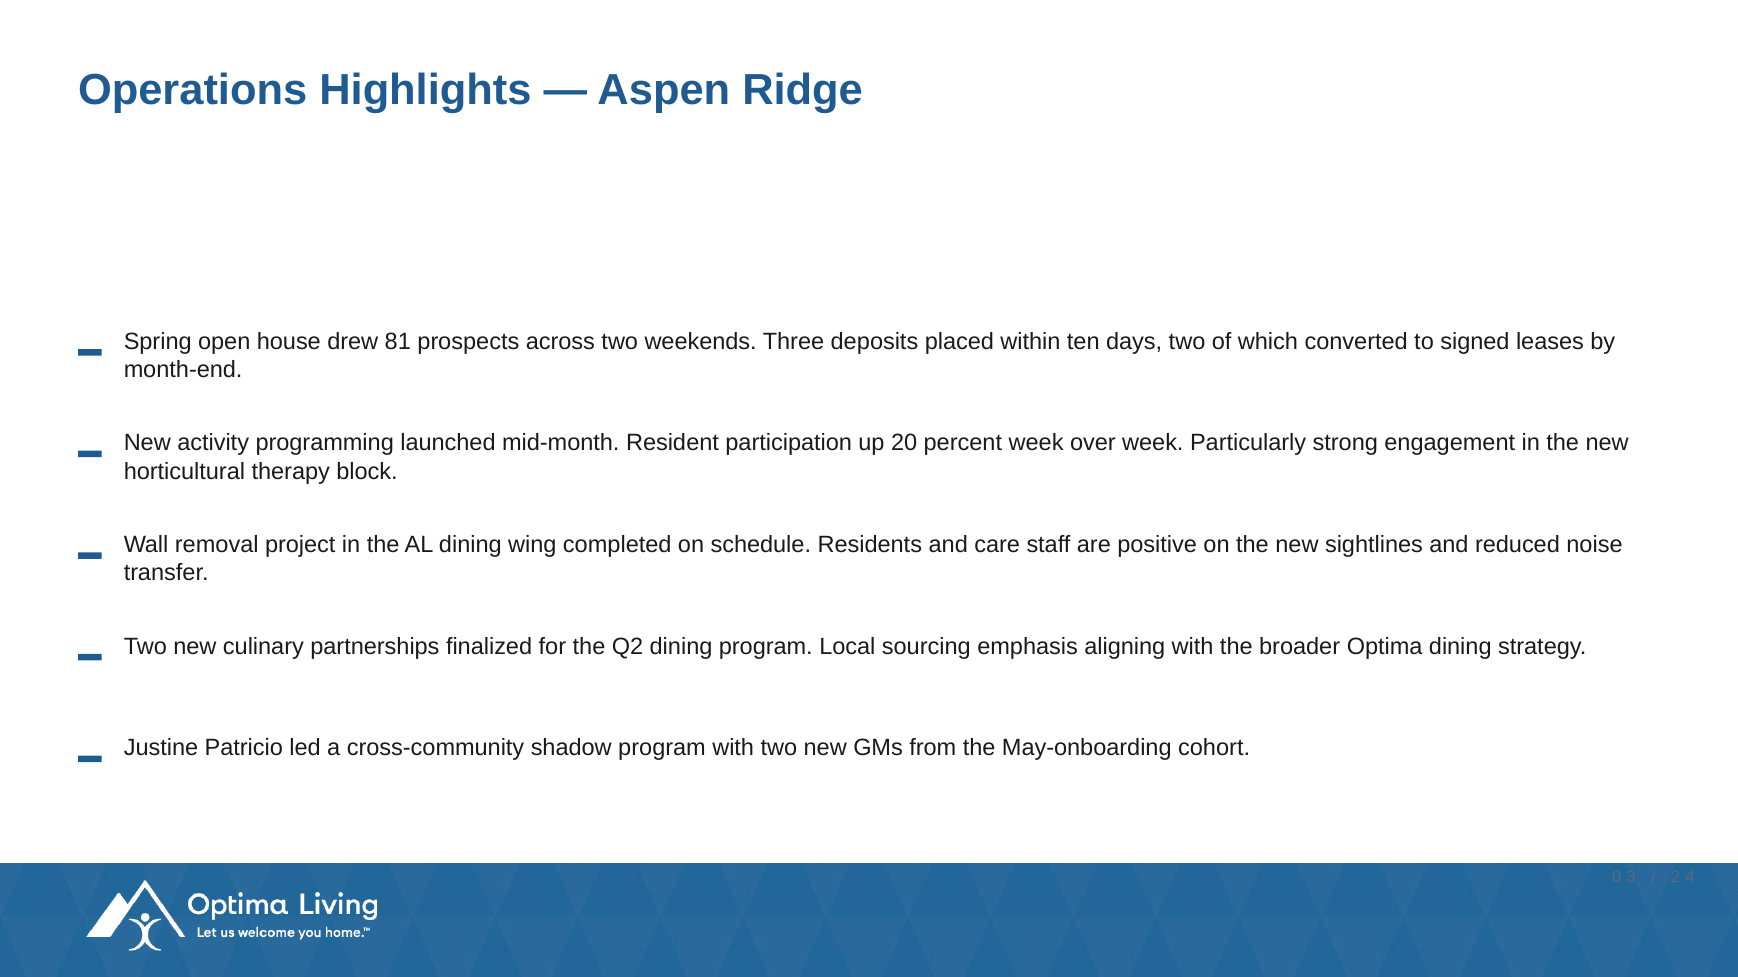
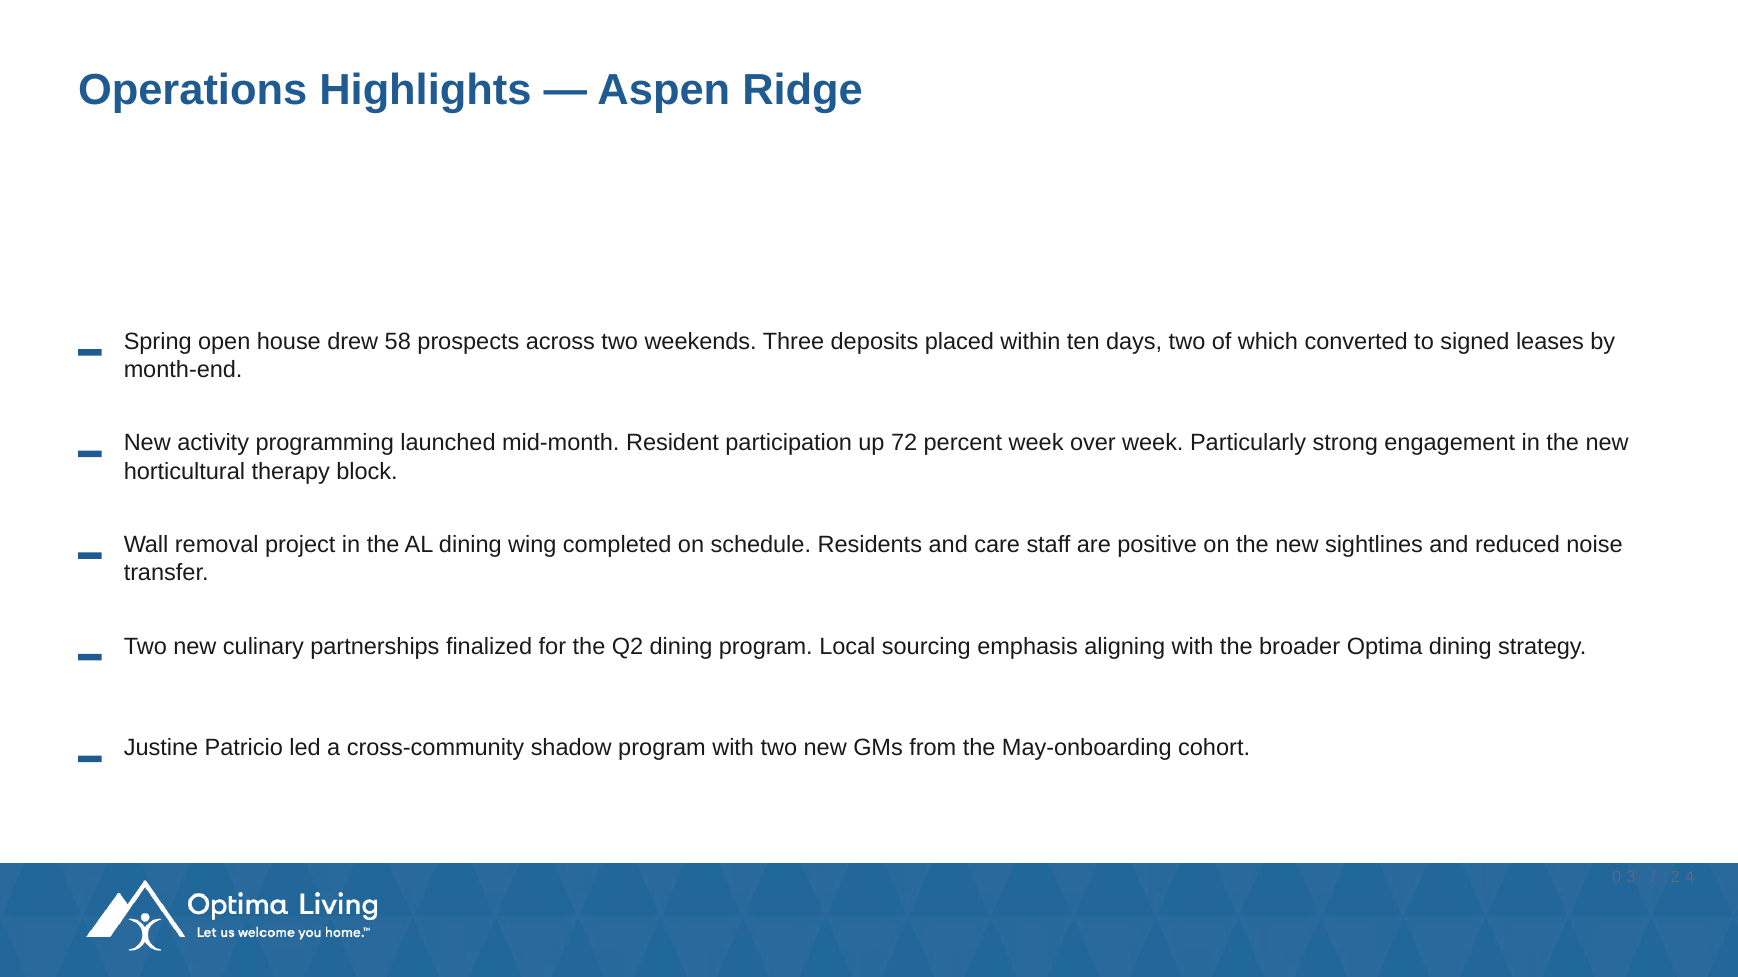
81: 81 -> 58
20: 20 -> 72
